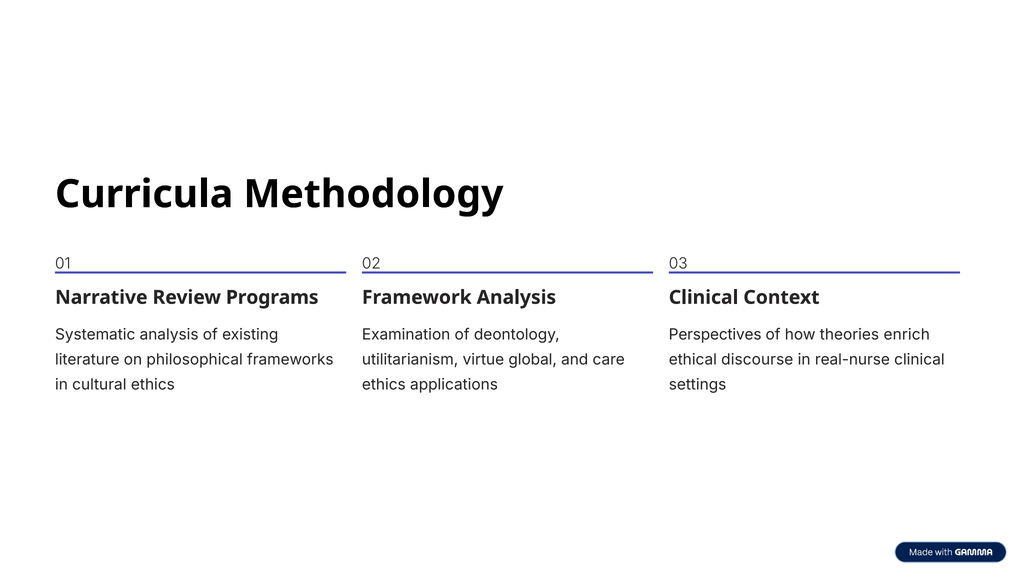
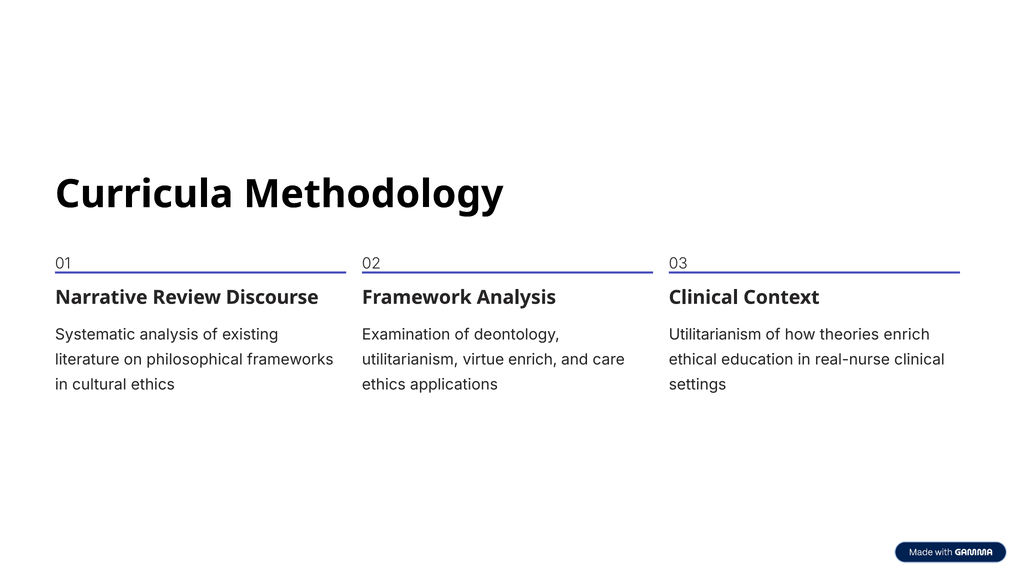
Programs: Programs -> Discourse
Perspectives at (715, 334): Perspectives -> Utilitarianism
virtue global: global -> enrich
discourse: discourse -> education
